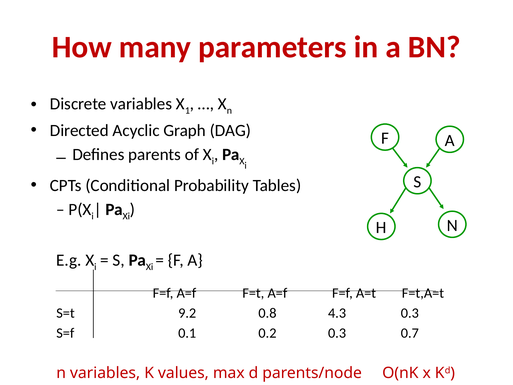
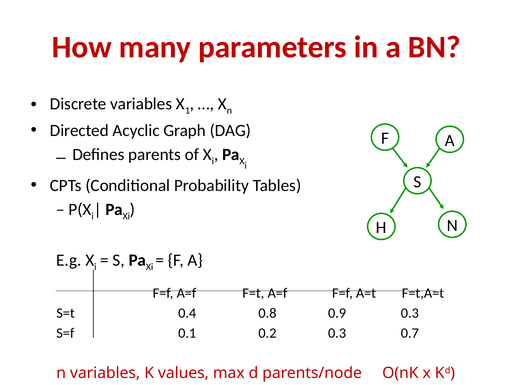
9.2: 9.2 -> 0.4
4.3: 4.3 -> 0.9
